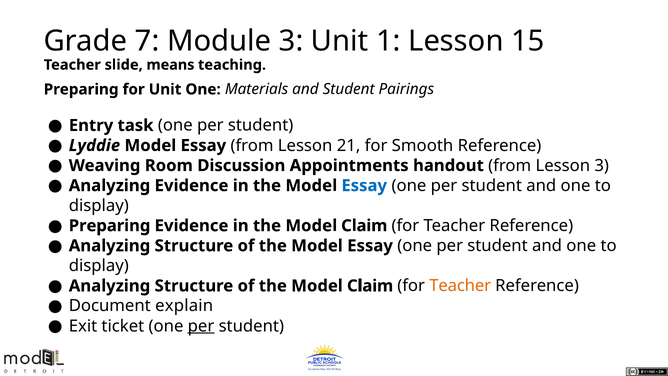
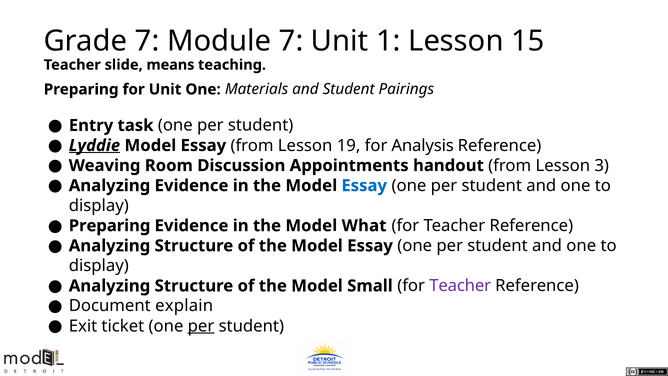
Module 3: 3 -> 7
Lyddie underline: none -> present
21: 21 -> 19
Smooth: Smooth -> Analysis
in the Model Claim: Claim -> What
of the Model Claim: Claim -> Small
Teacher at (460, 286) colour: orange -> purple
